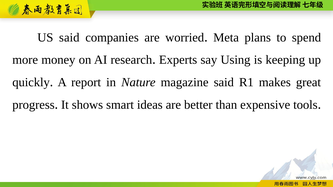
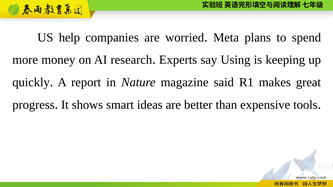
US said: said -> help
